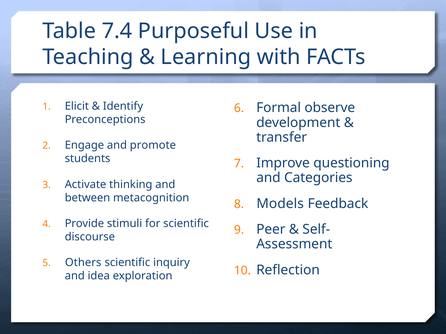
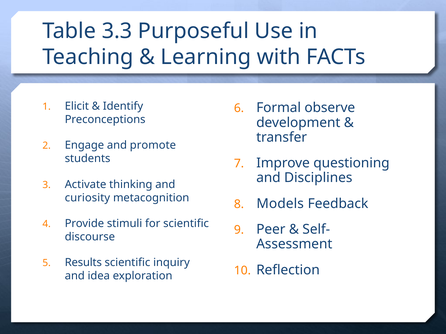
7.4: 7.4 -> 3.3
Categories: Categories -> Disciplines
between: between -> curiosity
Others: Others -> Results
